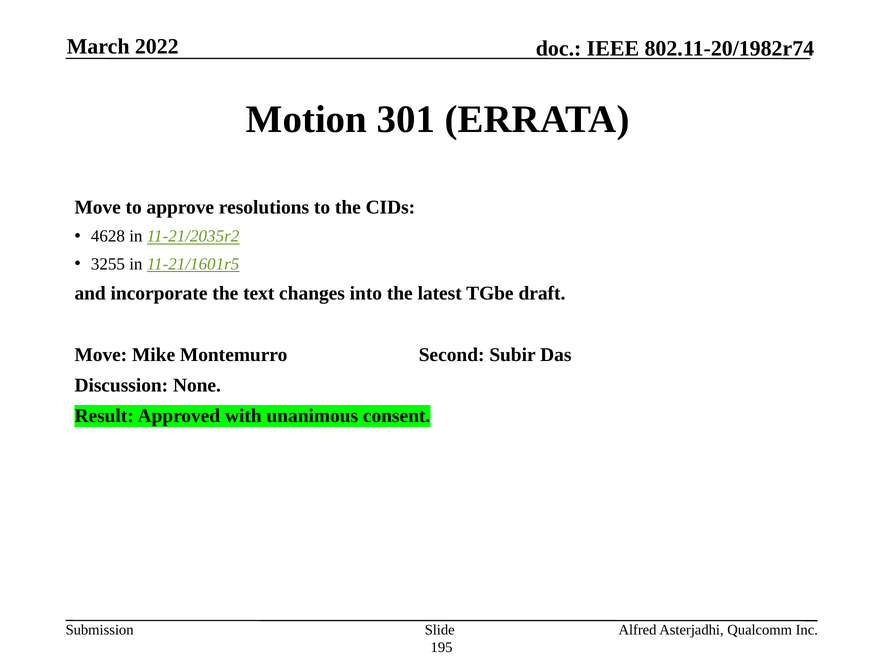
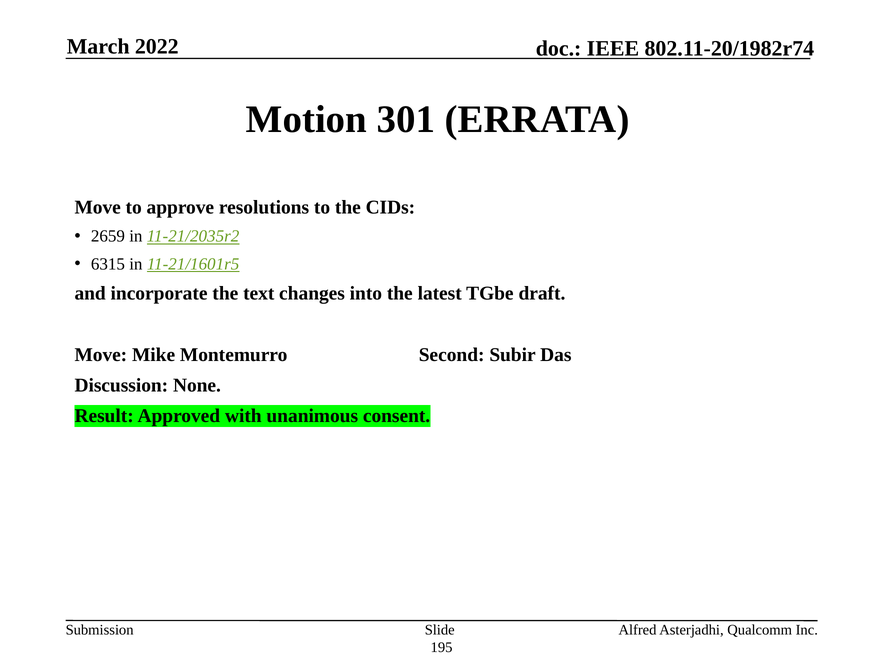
4628: 4628 -> 2659
3255: 3255 -> 6315
